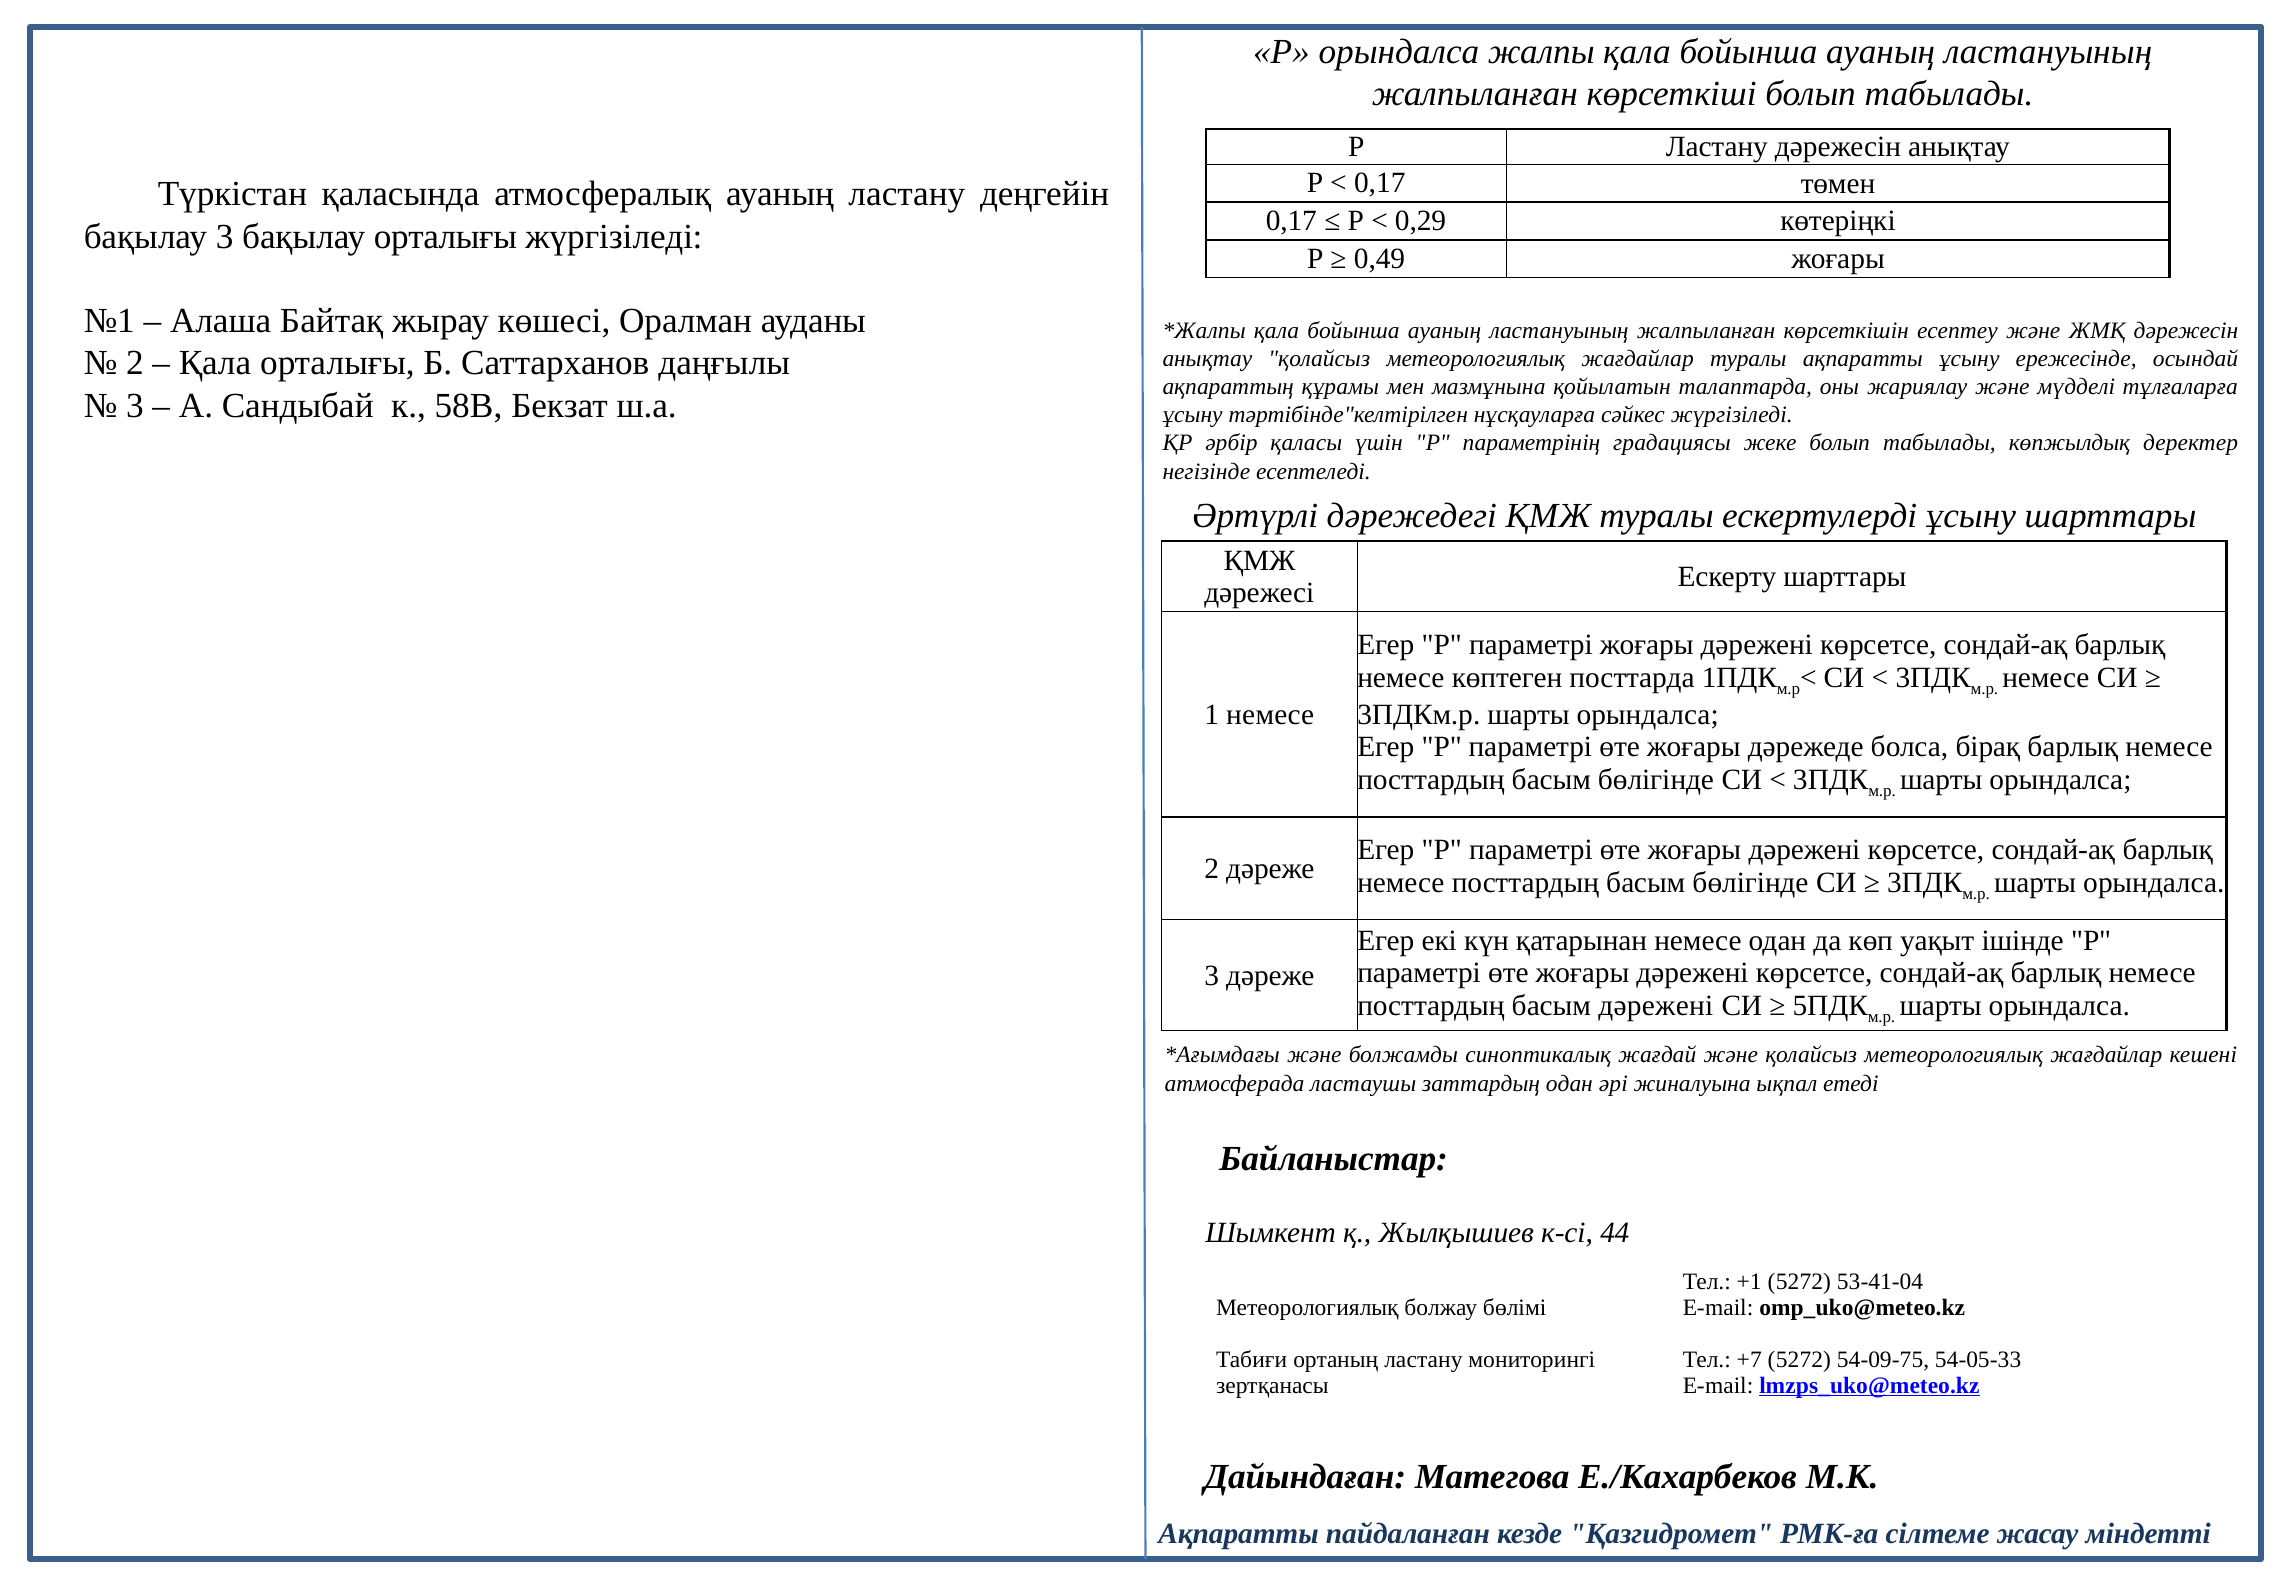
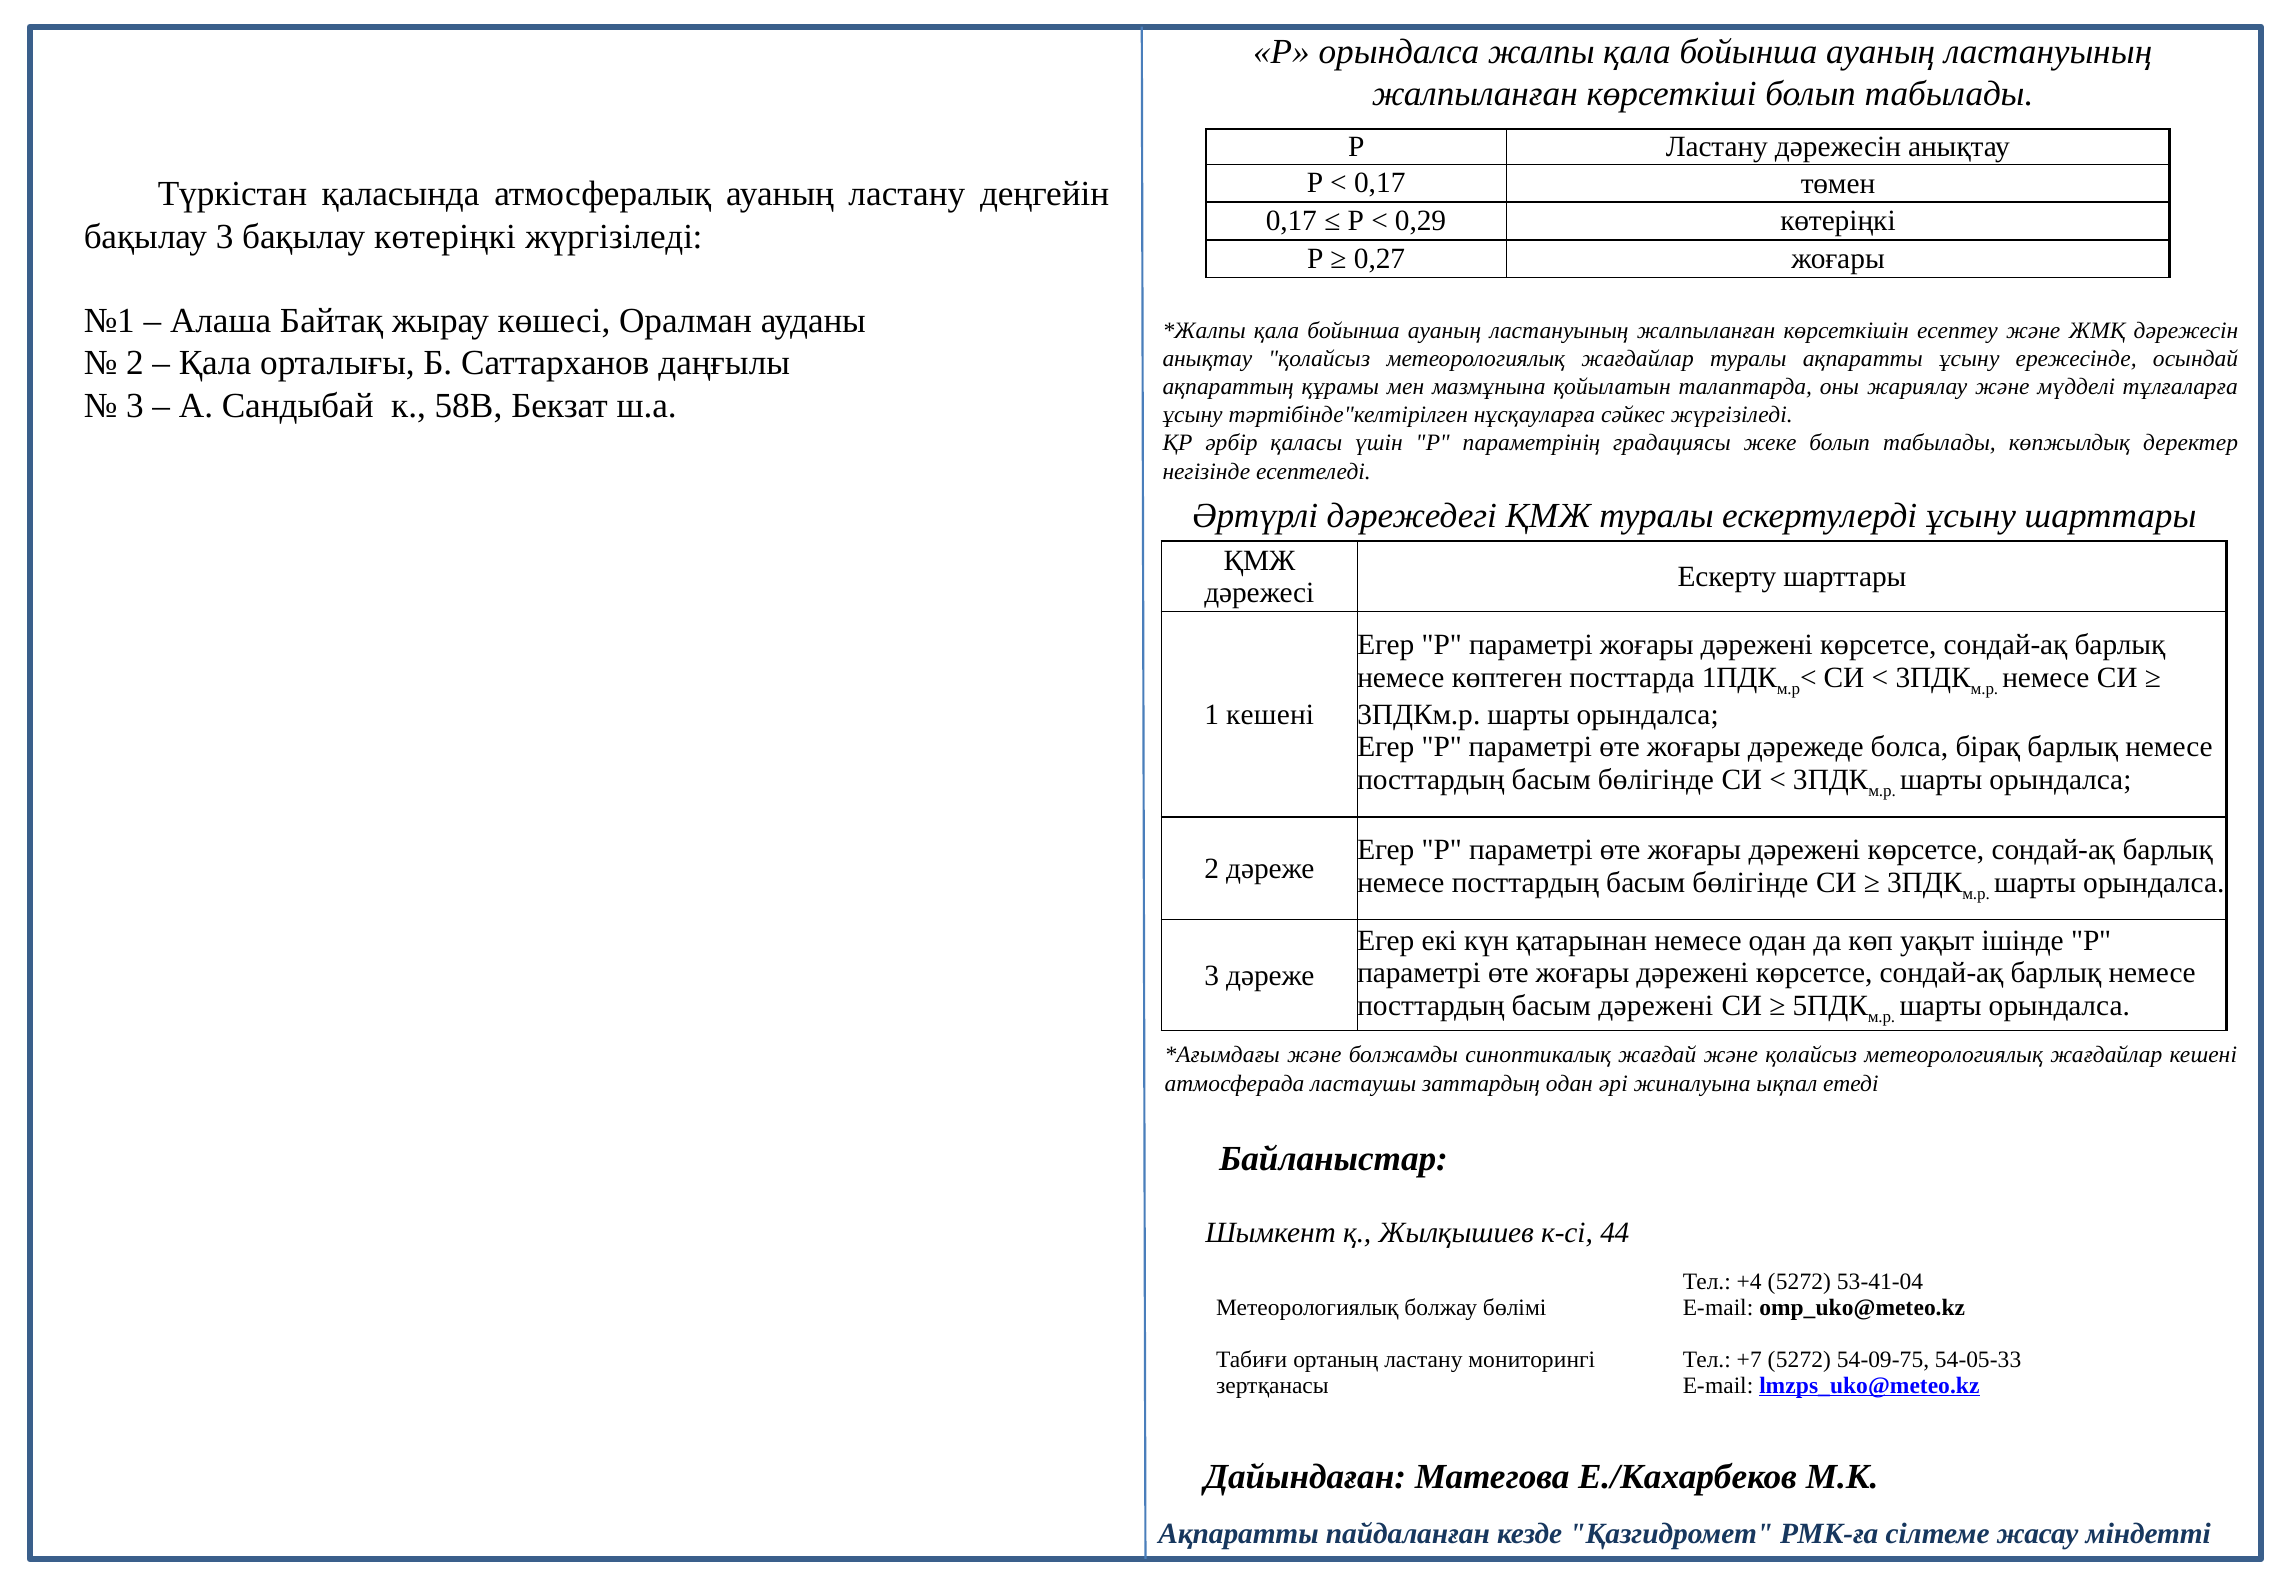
бақылау орталығы: орталығы -> көтеріңкі
0,49: 0,49 -> 0,27
1 немесе: немесе -> кешені
+1: +1 -> +4
